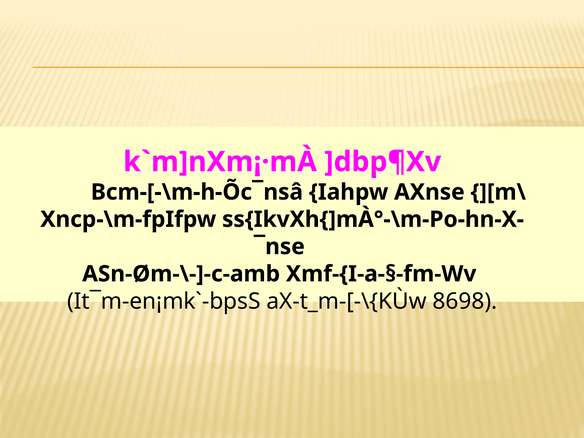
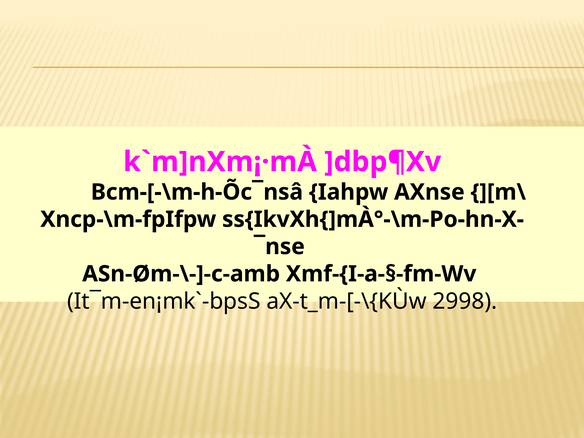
8698: 8698 -> 2998
